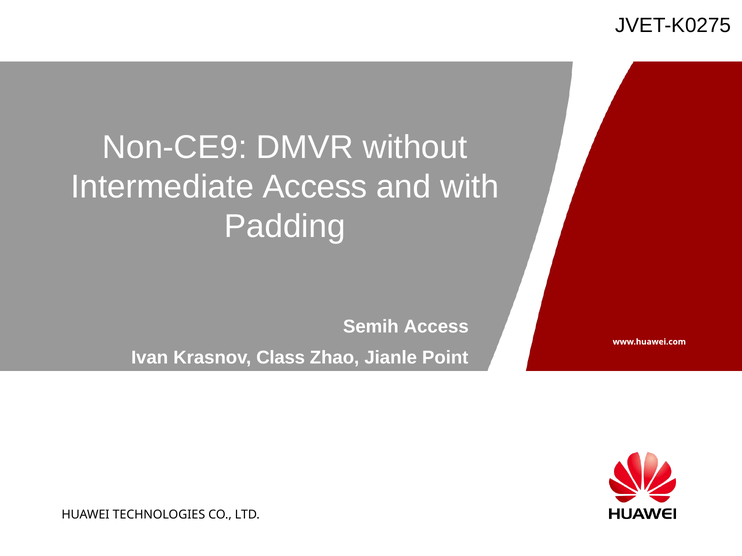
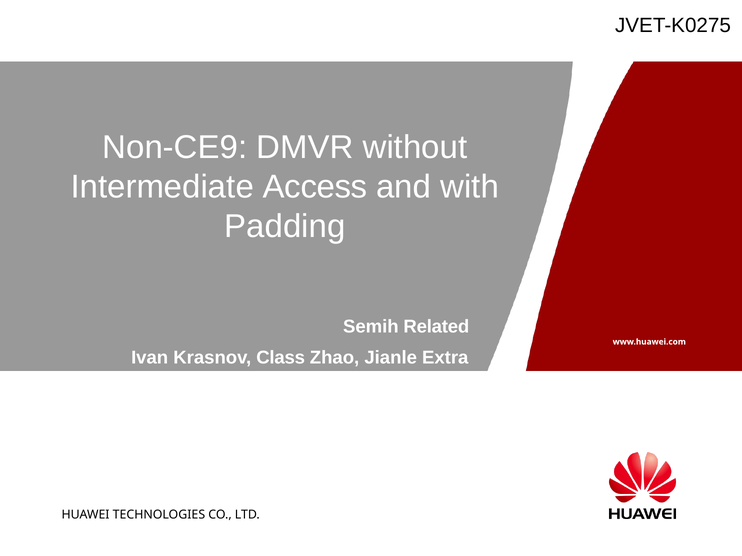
Semih Access: Access -> Related
Point: Point -> Extra
